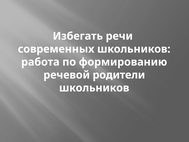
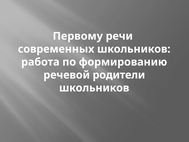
Избегать: Избегать -> Первому
